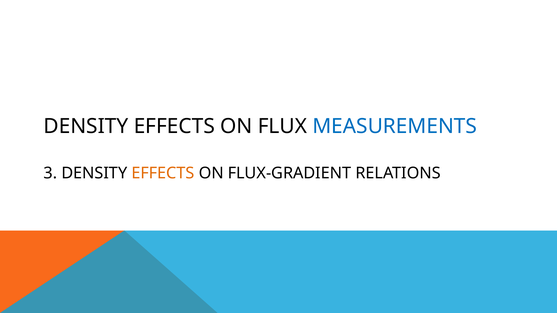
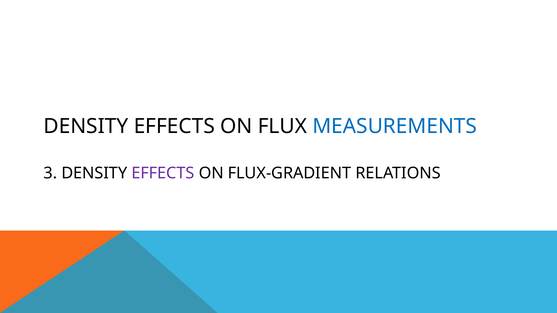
EFFECTS at (163, 173) colour: orange -> purple
